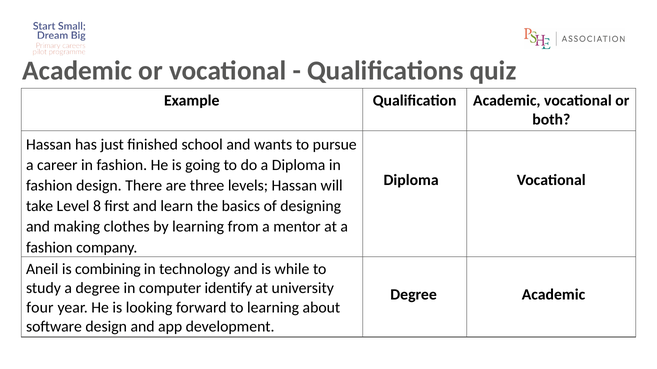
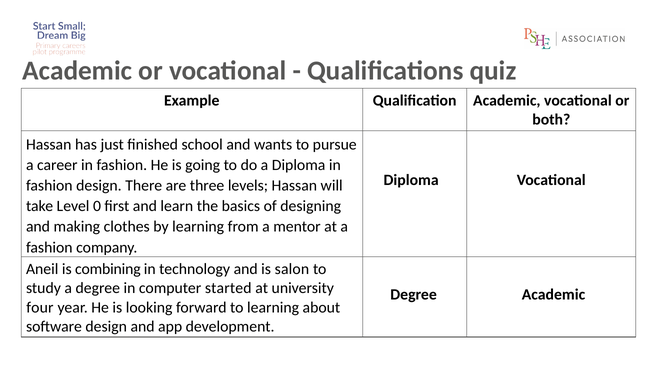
8: 8 -> 0
while: while -> salon
identify: identify -> started
